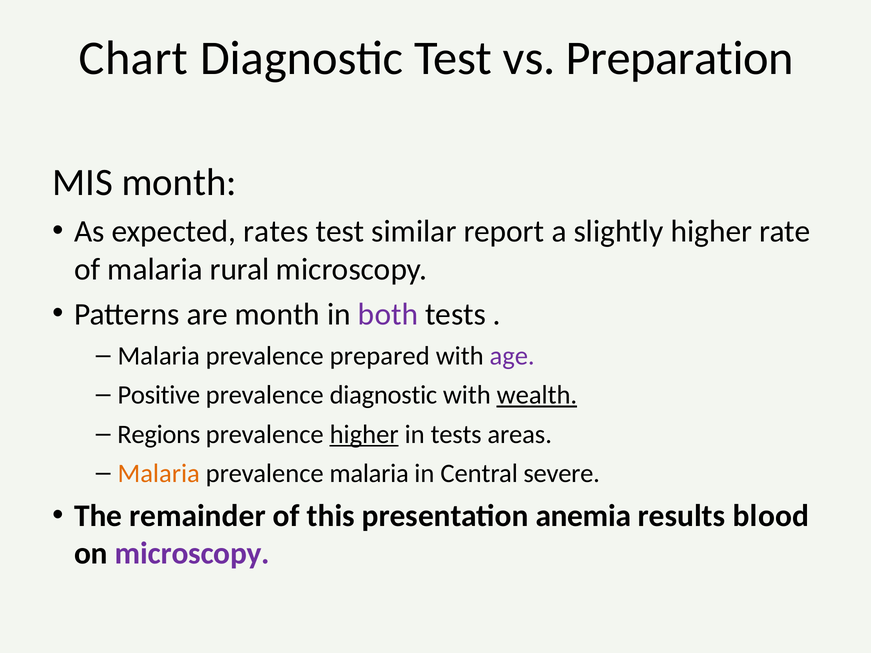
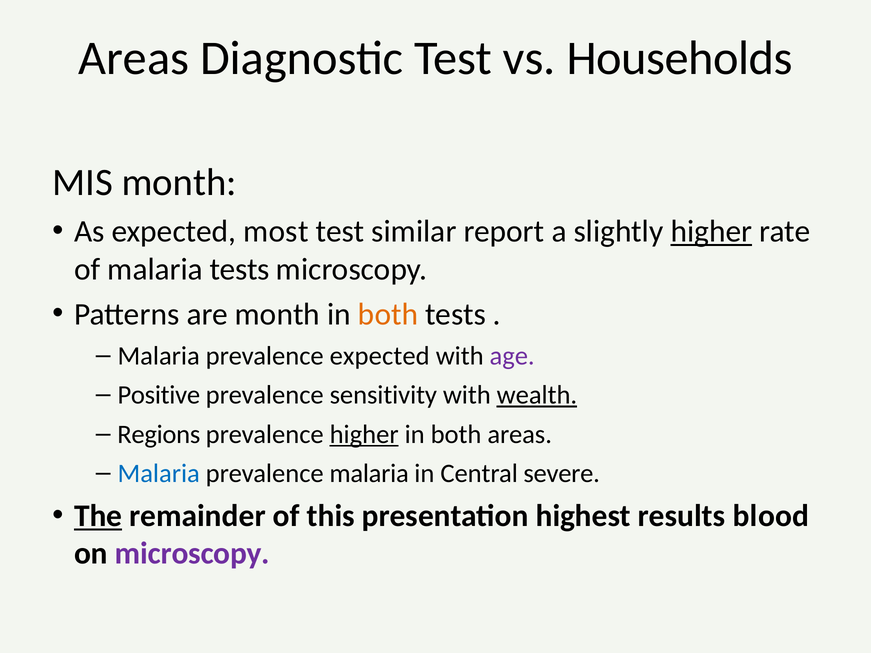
Chart at (133, 58): Chart -> Areas
Preparation: Preparation -> Households
rates: rates -> most
higher at (711, 232) underline: none -> present
malaria rural: rural -> tests
both at (388, 314) colour: purple -> orange
prevalence prepared: prepared -> expected
prevalence diagnostic: diagnostic -> sensitivity
tests at (456, 434): tests -> both
Malaria at (159, 474) colour: orange -> blue
The underline: none -> present
anemia: anemia -> highest
